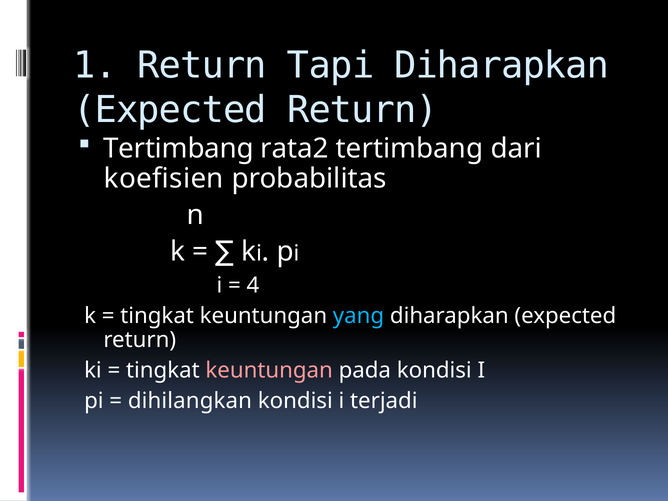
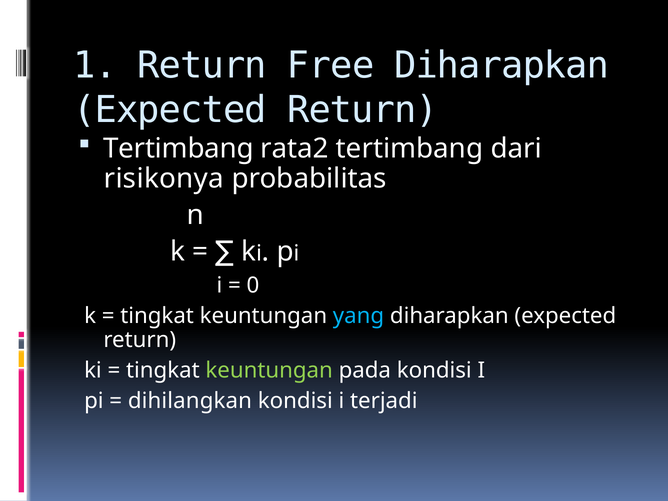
Tapi: Tapi -> Free
koefisien: koefisien -> risikonya
4: 4 -> 0
keuntungan at (269, 370) colour: pink -> light green
